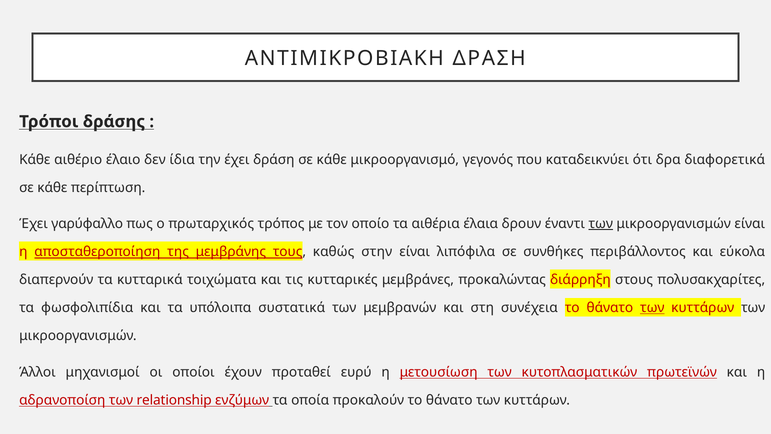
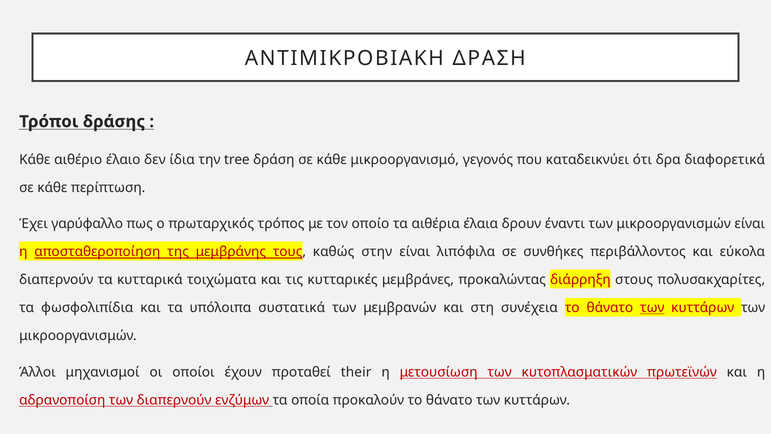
την έχει: έχει -> tree
των at (601, 224) underline: present -> none
ευρύ: ευρύ -> their
των relationship: relationship -> διαπερνούν
